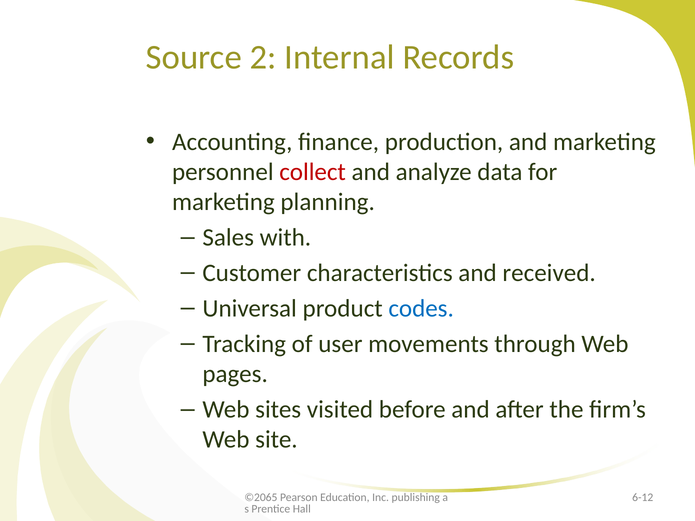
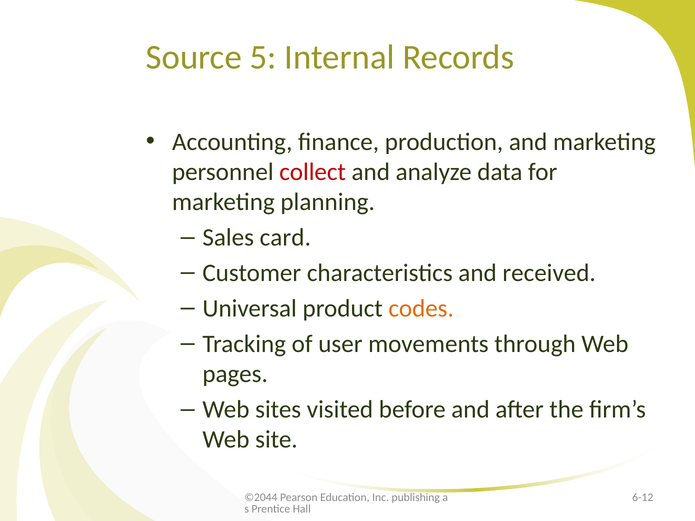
2: 2 -> 5
with: with -> card
codes colour: blue -> orange
©2065: ©2065 -> ©2044
